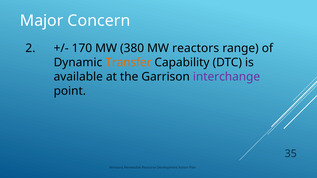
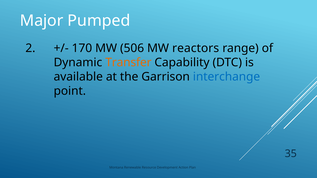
Concern: Concern -> Pumped
380: 380 -> 506
interchange colour: purple -> blue
